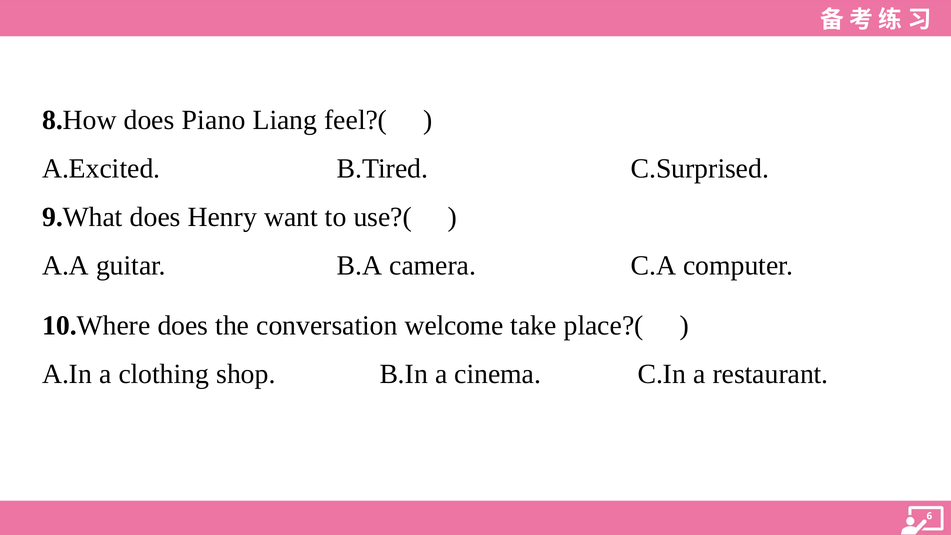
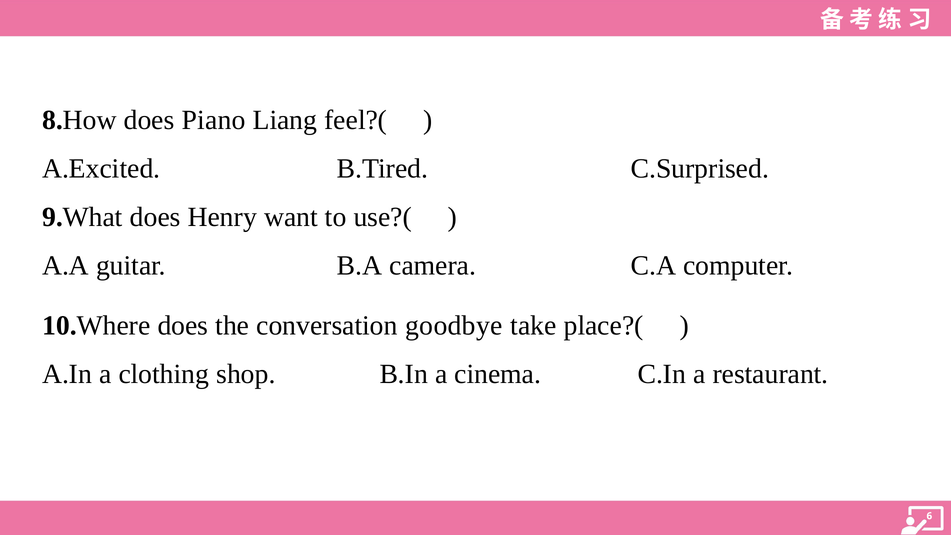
welcome: welcome -> goodbye
